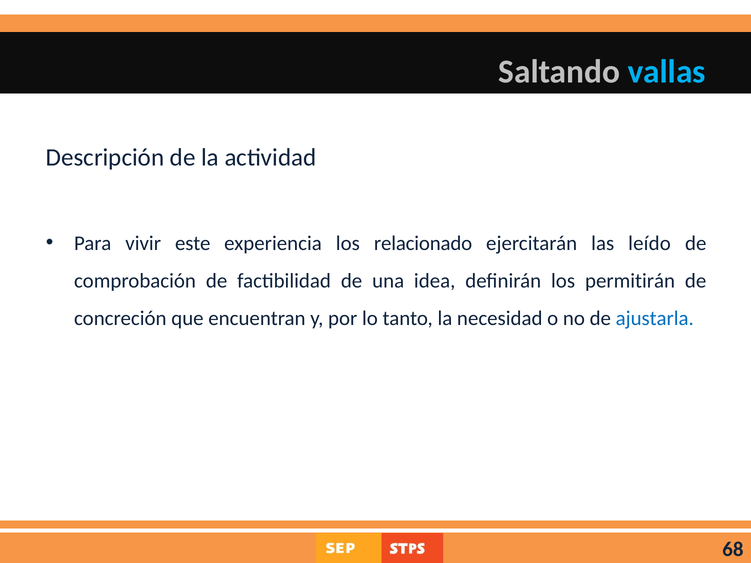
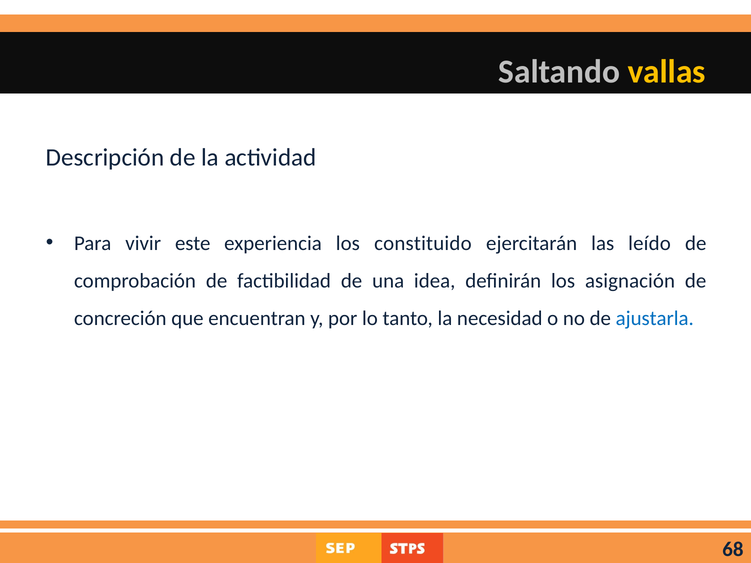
vallas colour: light blue -> yellow
relacionado: relacionado -> constituido
permitirán: permitirán -> asignación
